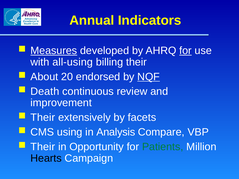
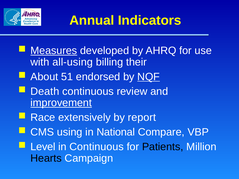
for at (185, 51) underline: present -> none
20: 20 -> 51
improvement underline: none -> present
Their at (43, 118): Their -> Race
facets: facets -> report
Analysis: Analysis -> National
Their at (43, 147): Their -> Level
in Opportunity: Opportunity -> Continuous
Patients colour: green -> black
